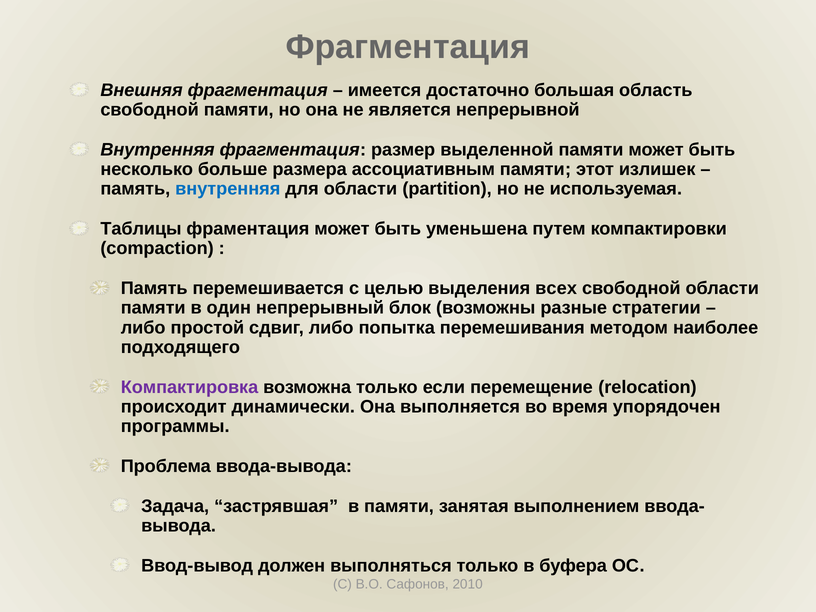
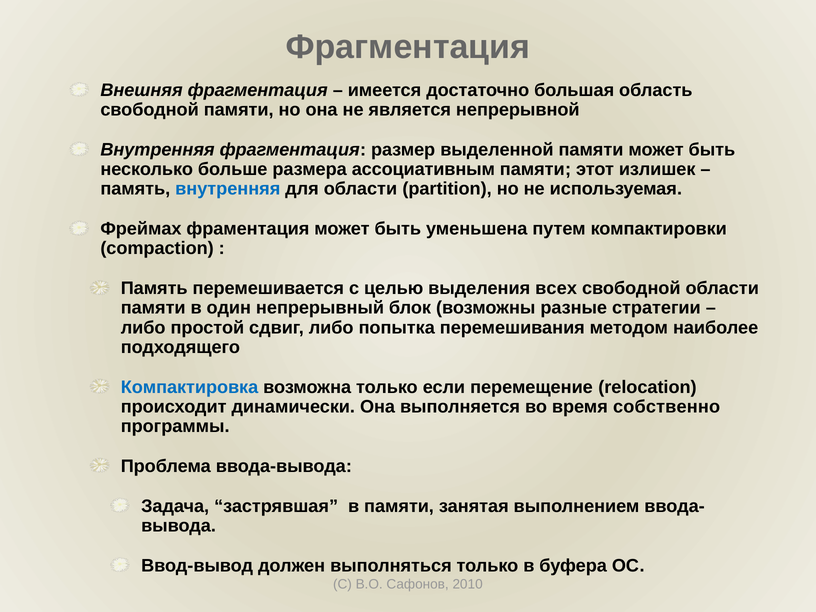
Таблицы: Таблицы -> Фреймах
Компактировка colour: purple -> blue
упорядочен: упорядочен -> собственно
